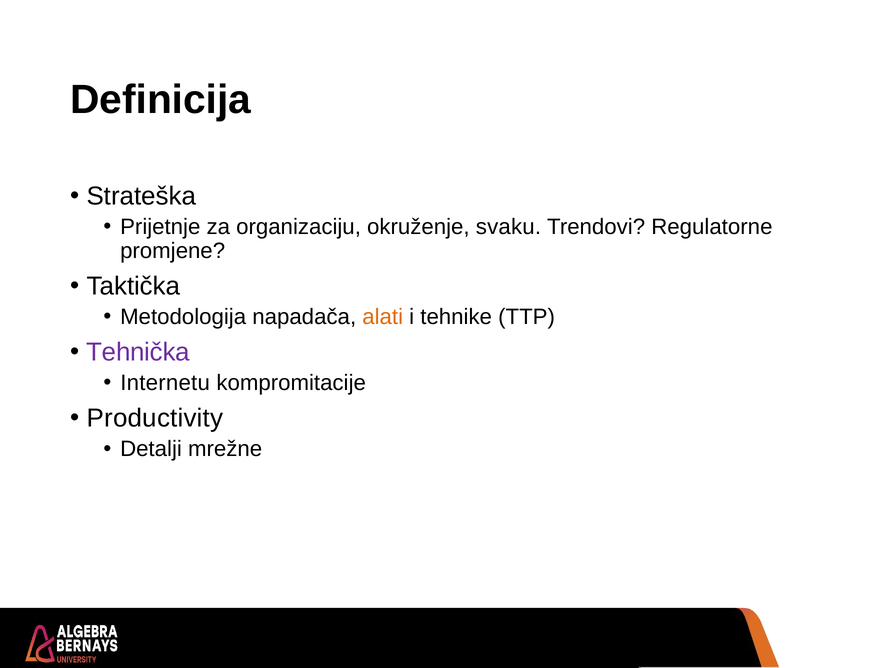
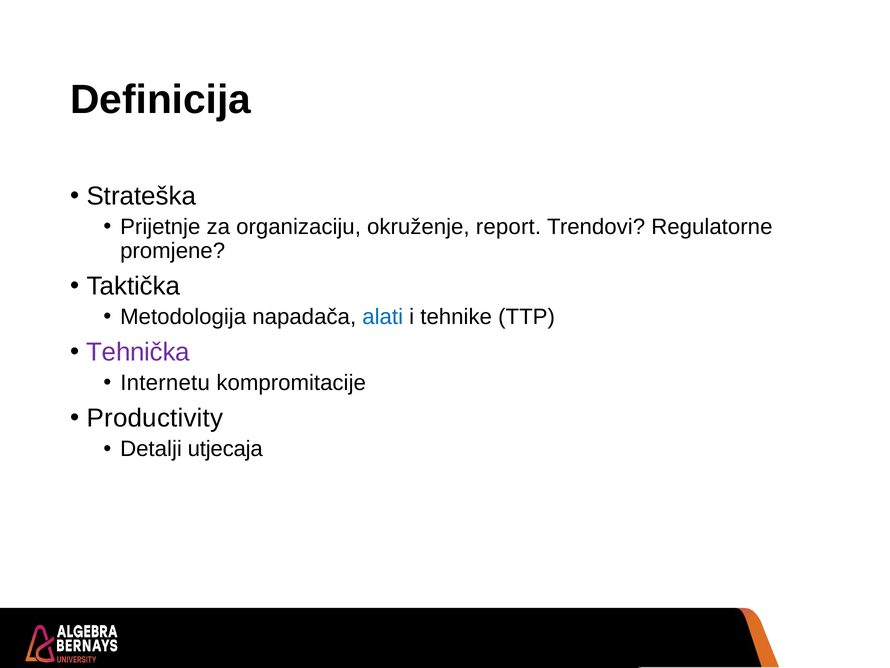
svaku: svaku -> report
alati colour: orange -> blue
mrežne: mrežne -> utjecaja
